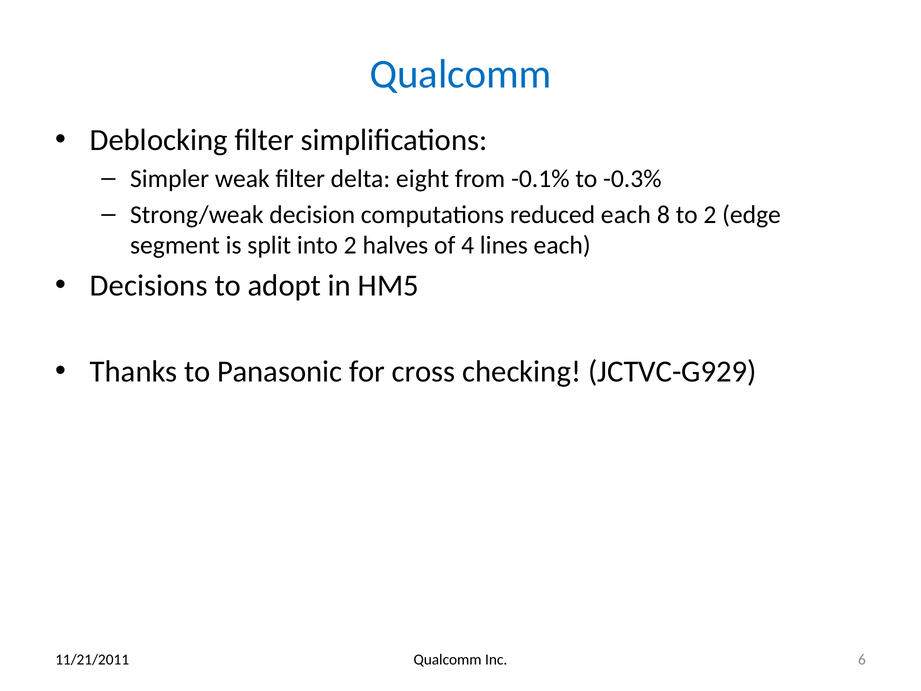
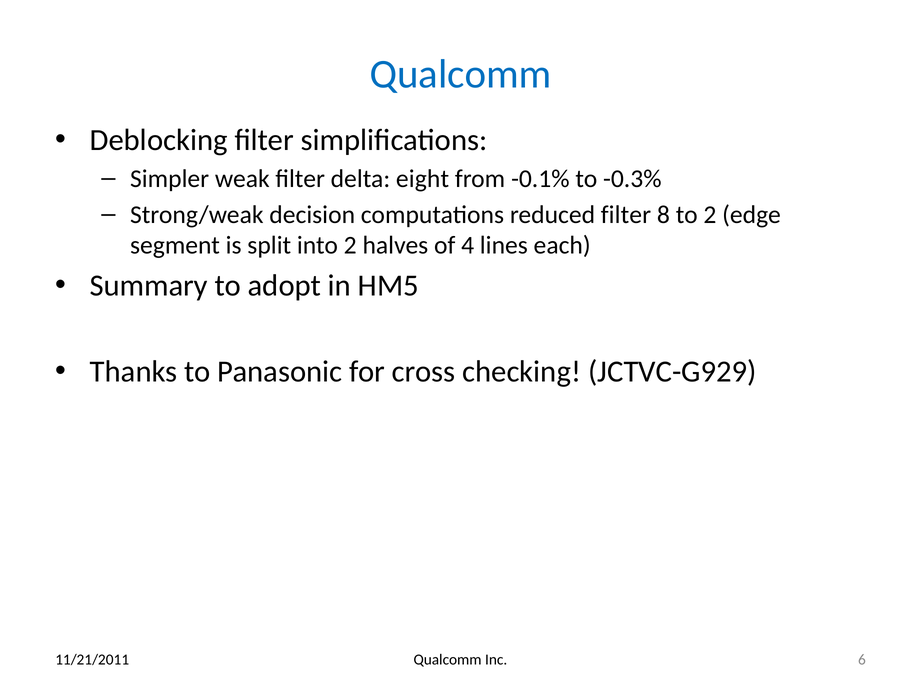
reduced each: each -> filter
Decisions: Decisions -> Summary
